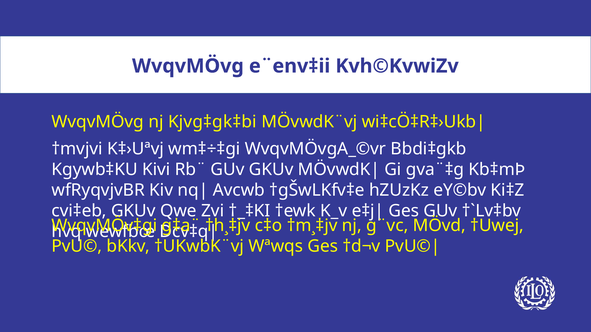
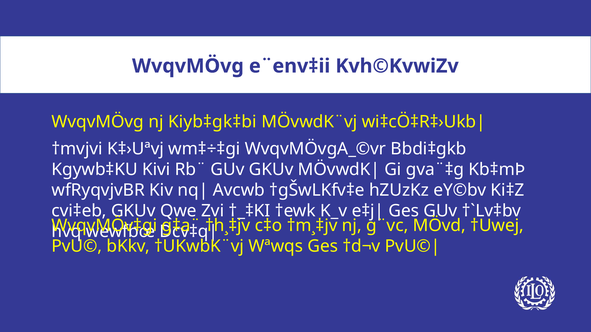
Kjvg‡gk‡bi: Kjvg‡gk‡bi -> Kiyb‡gk‡bi
